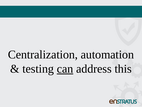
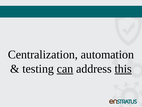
this underline: none -> present
